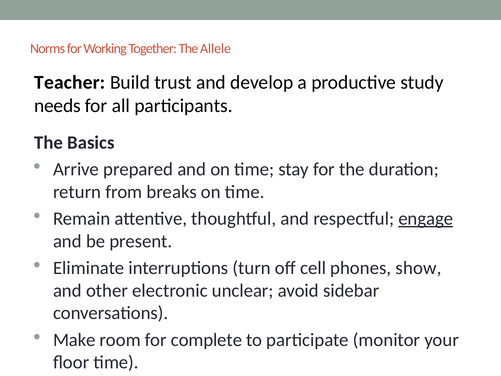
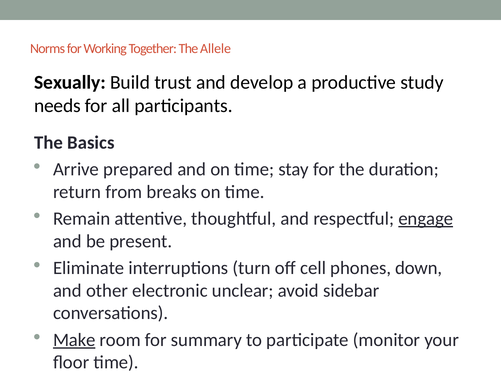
Teacher: Teacher -> Sexually
show: show -> down
Make underline: none -> present
complete: complete -> summary
